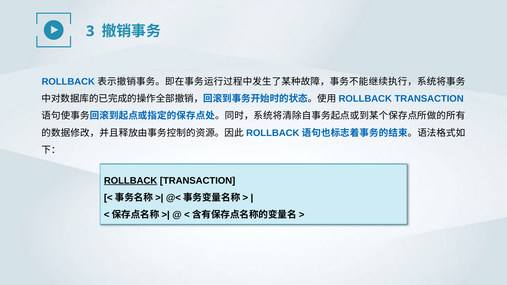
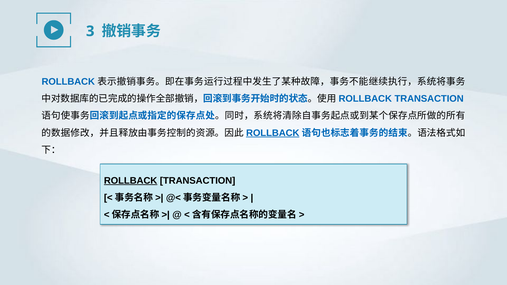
ROLLBACK at (273, 133) underline: none -> present
